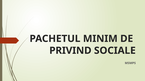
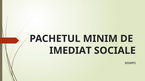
PRIVIND: PRIVIND -> IMEDIAT
